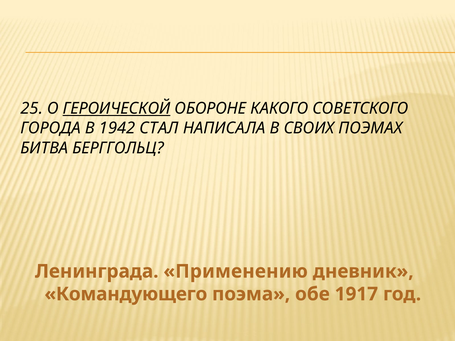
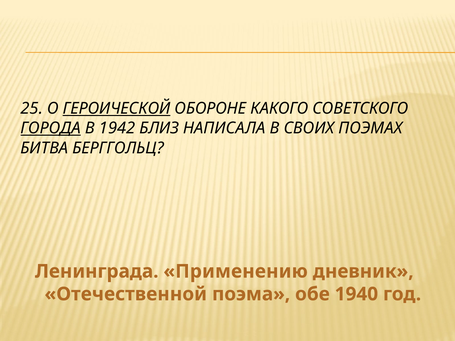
ГОРОДА underline: none -> present
СТАЛ: СТАЛ -> БЛИЗ
Командующего: Командующего -> Отечественной
1917: 1917 -> 1940
